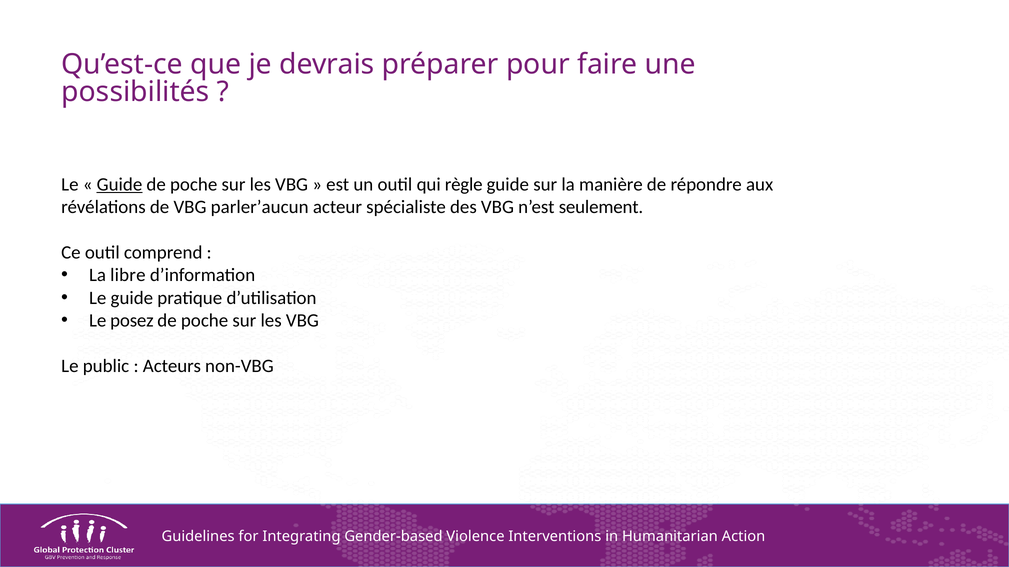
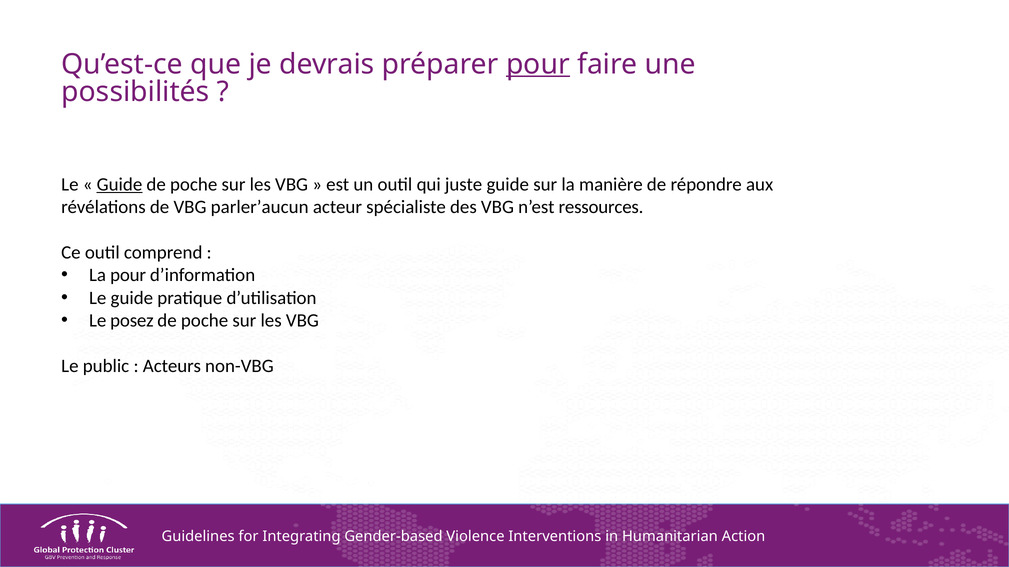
pour at (538, 64) underline: none -> present
règle: règle -> juste
seulement: seulement -> ressources
La libre: libre -> pour
